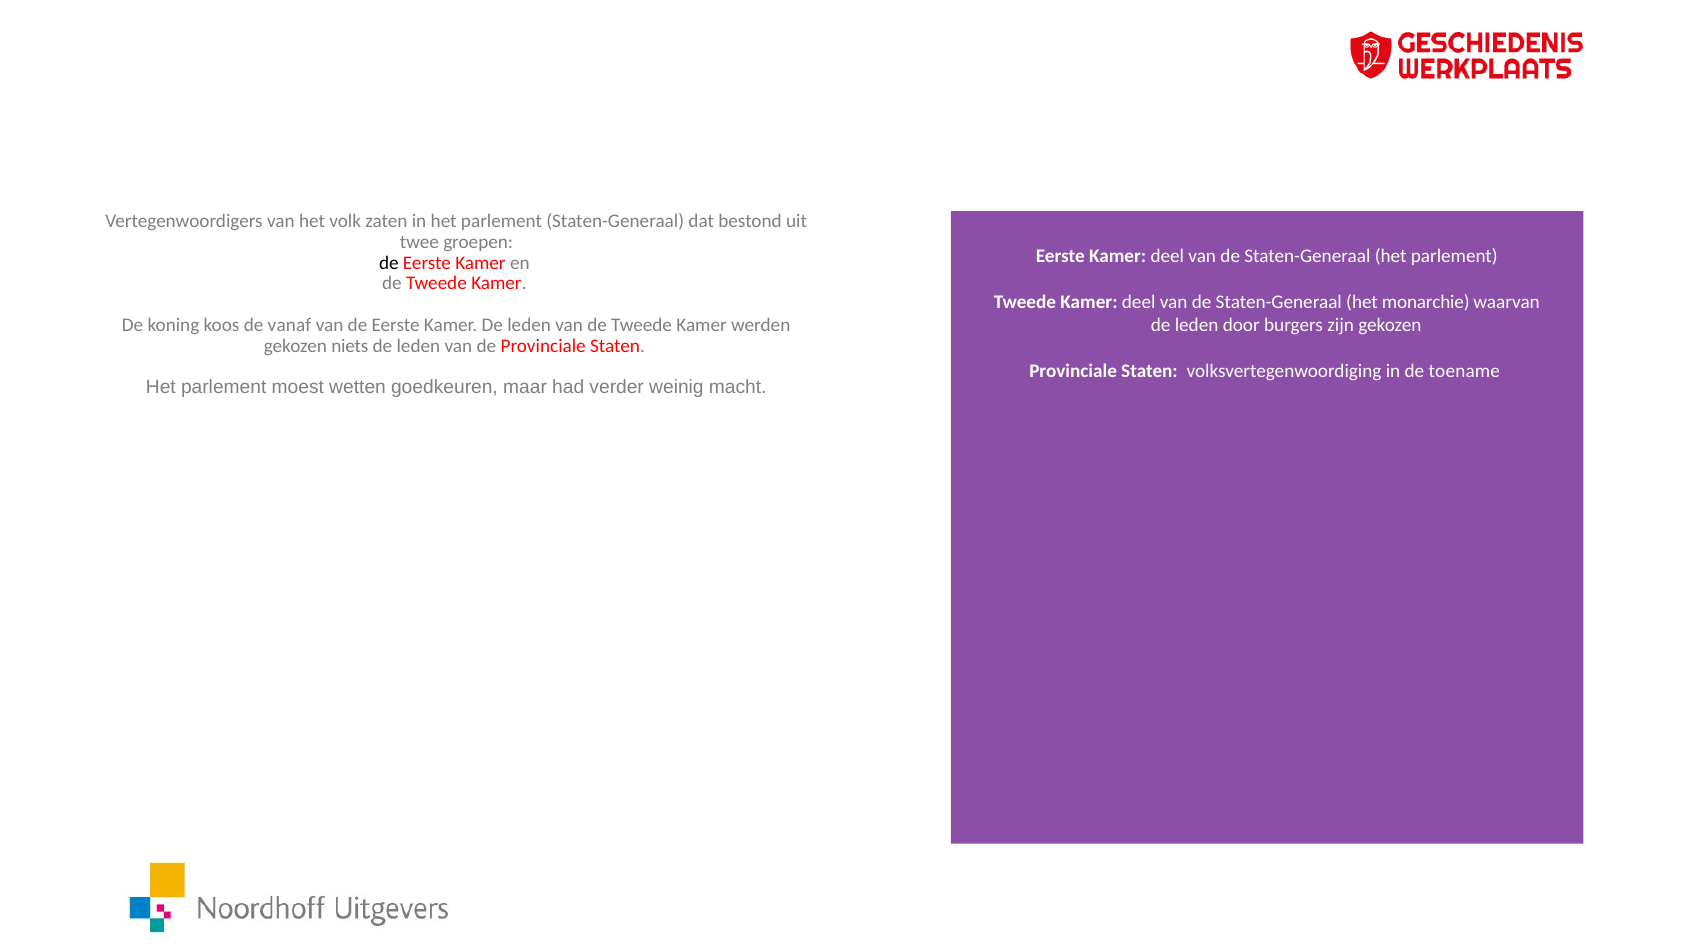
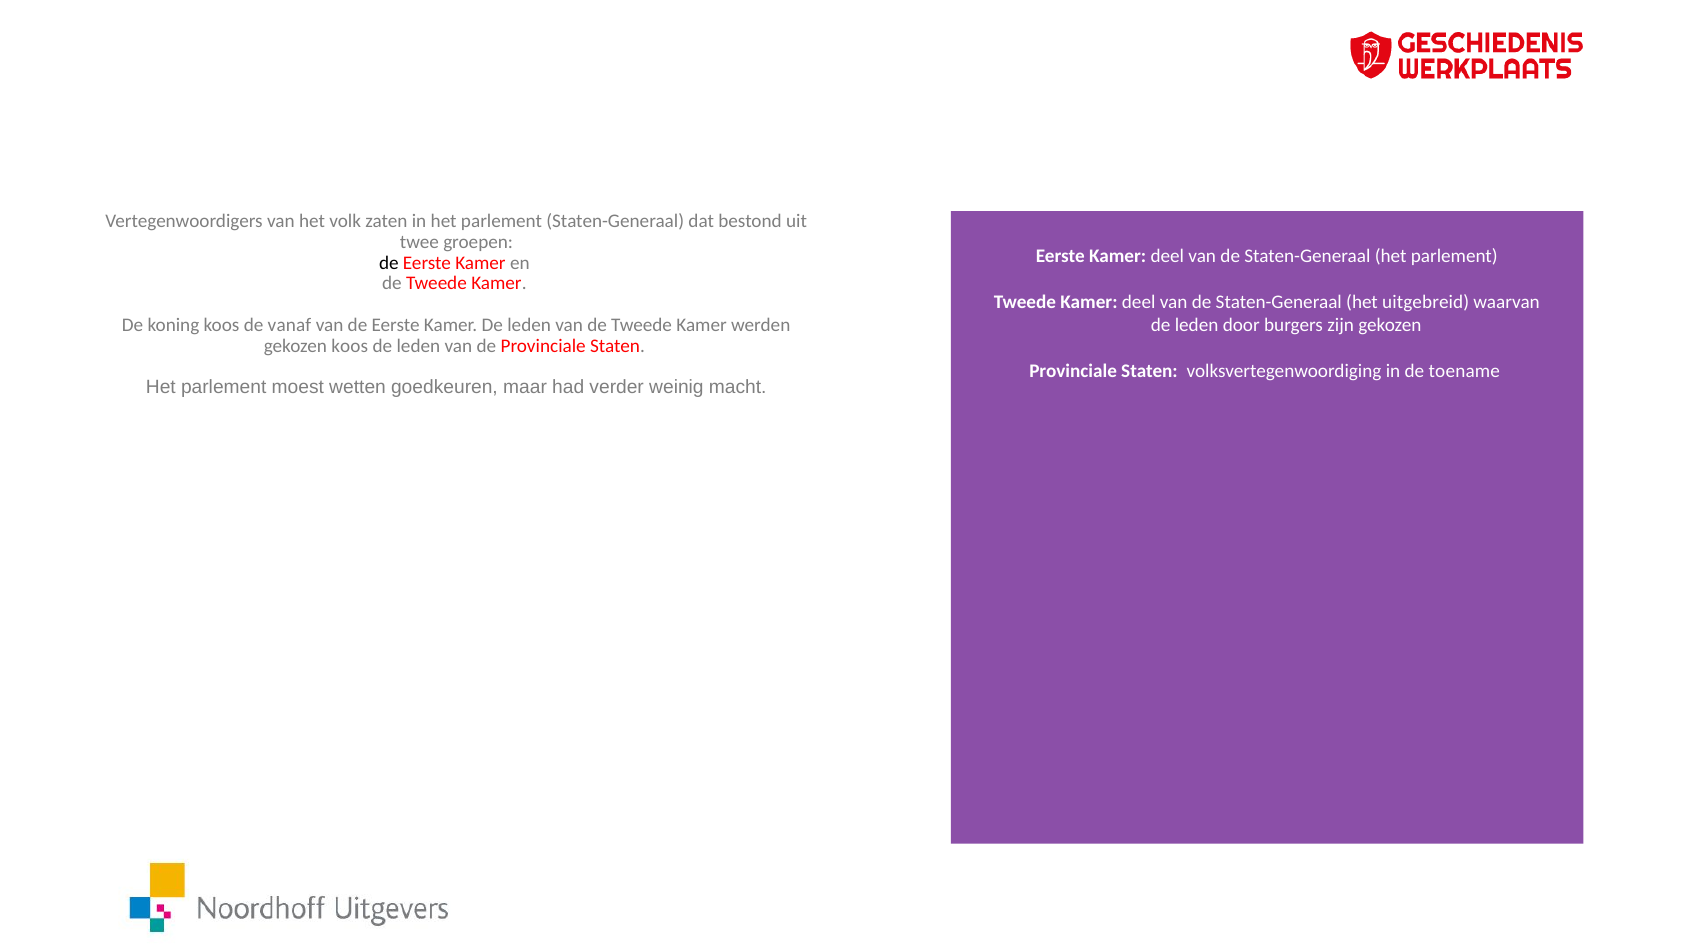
monarchie: monarchie -> uitgebreid
gekozen niets: niets -> koos
